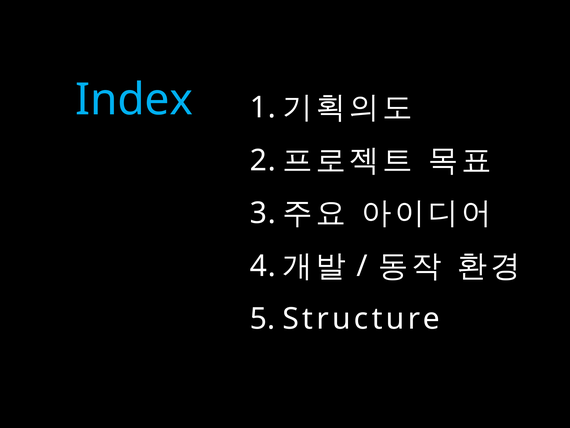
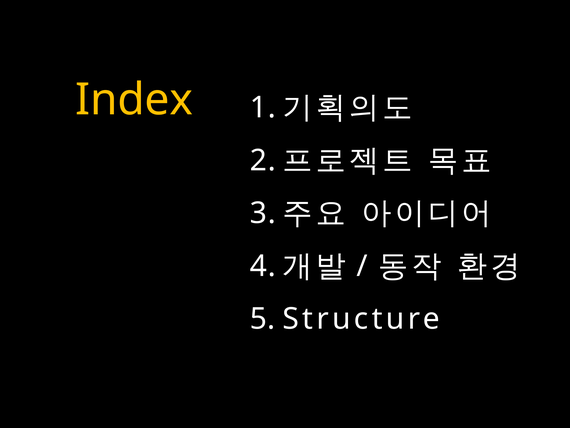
Index colour: light blue -> yellow
